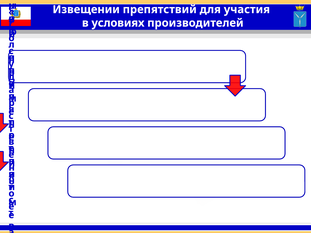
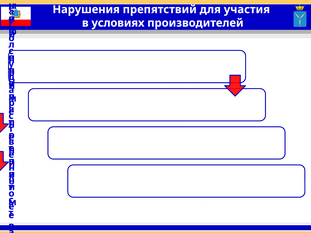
Извещении: Извещении -> Нарушения
